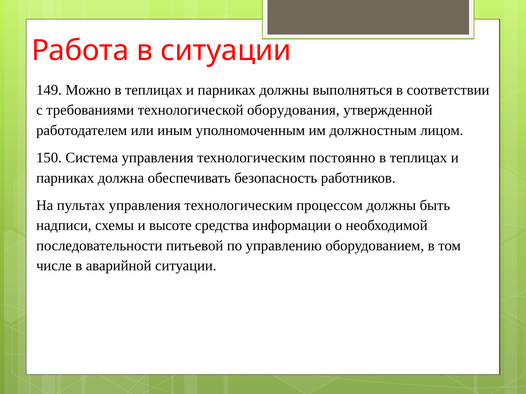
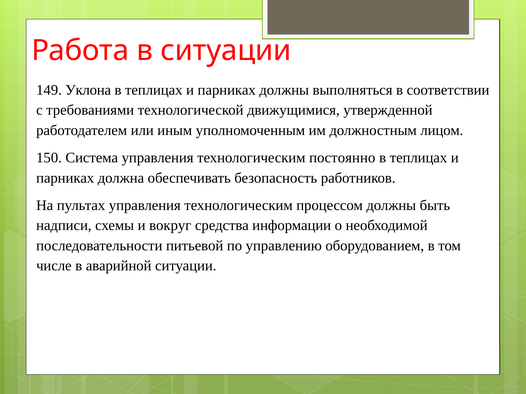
Можно: Можно -> Уклона
оборудования: оборудования -> движущимися
высоте: высоте -> вокруг
